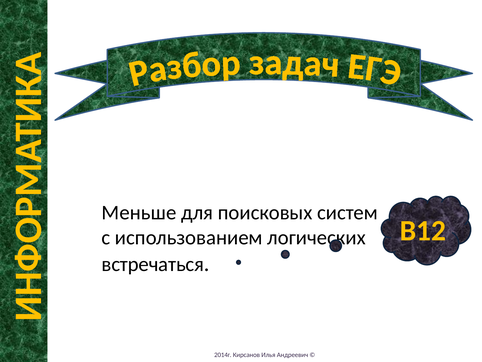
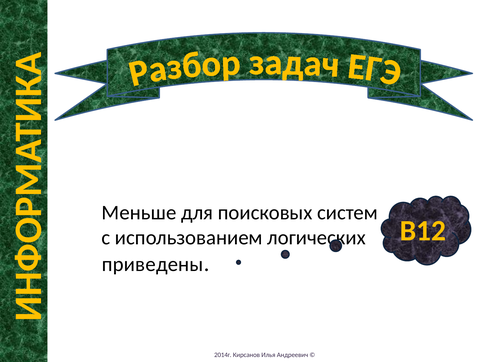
встречаться: встречаться -> приведены
